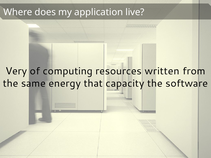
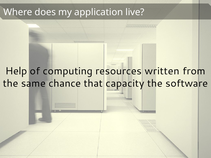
Very: Very -> Help
energy: energy -> chance
